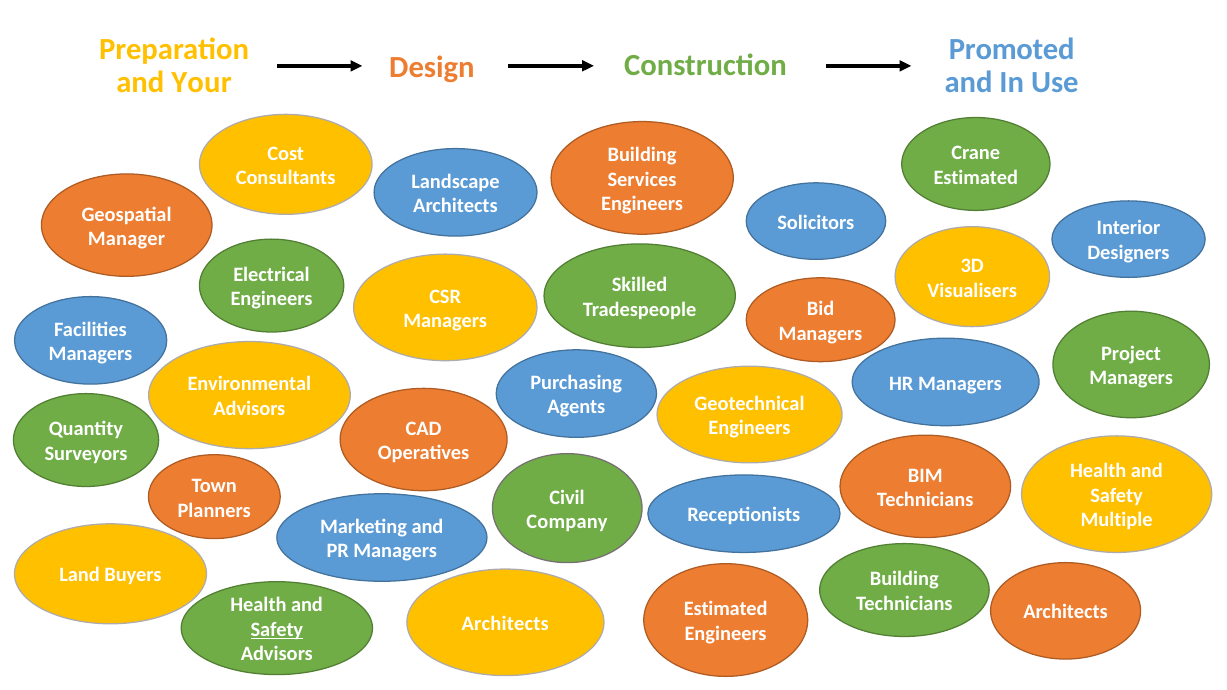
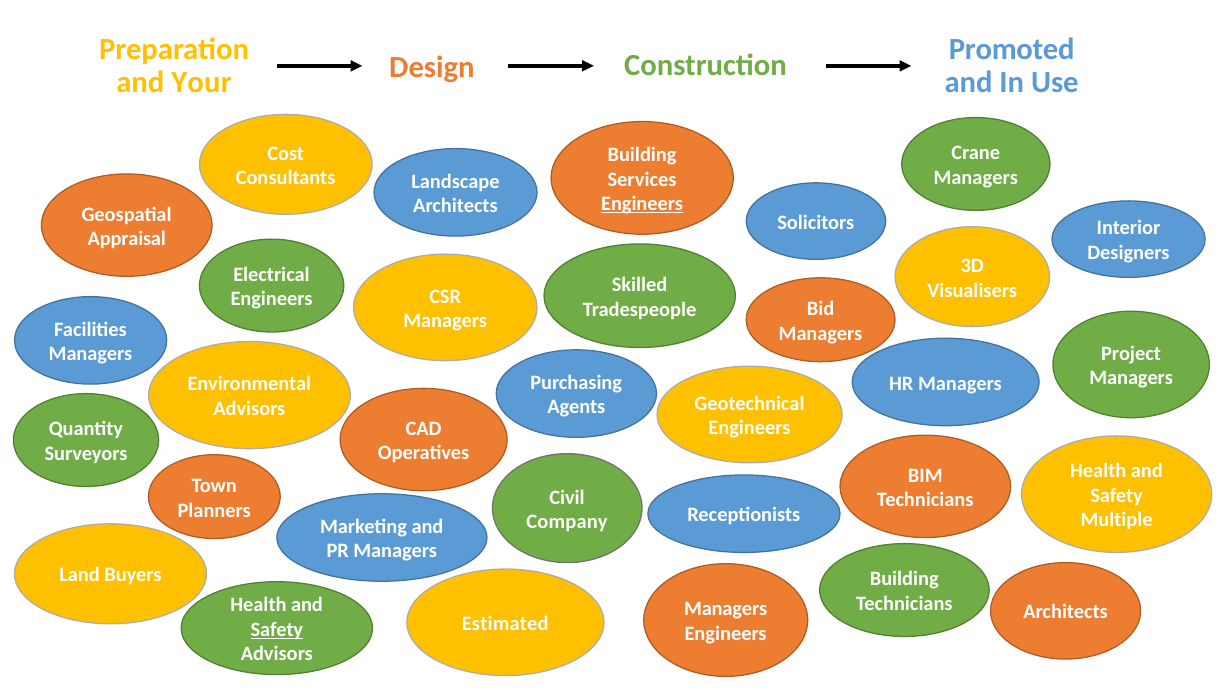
Estimated at (976, 178): Estimated -> Managers
Engineers at (642, 204) underline: none -> present
Manager: Manager -> Appraisal
Estimated at (726, 609): Estimated -> Managers
Architects at (505, 624): Architects -> Estimated
